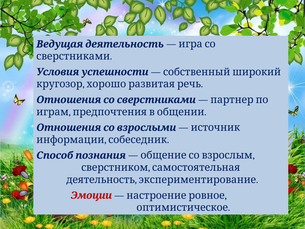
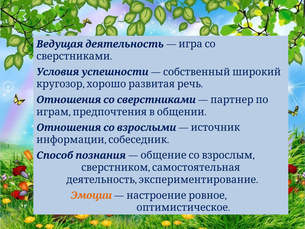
Эмоции colour: red -> orange
